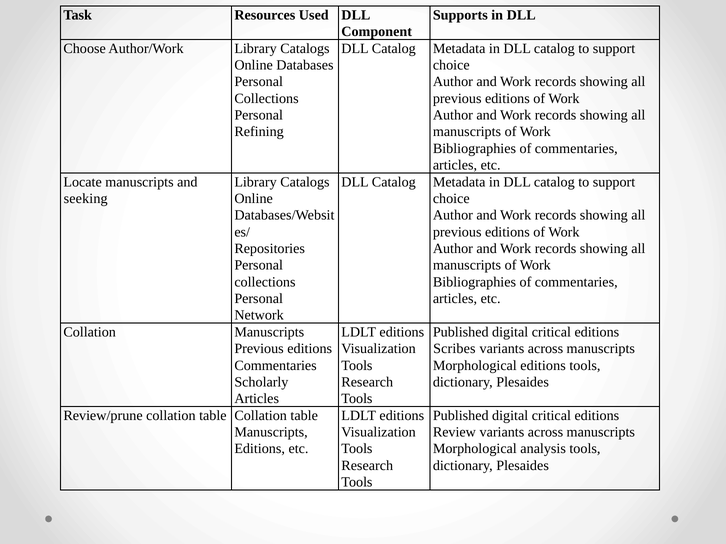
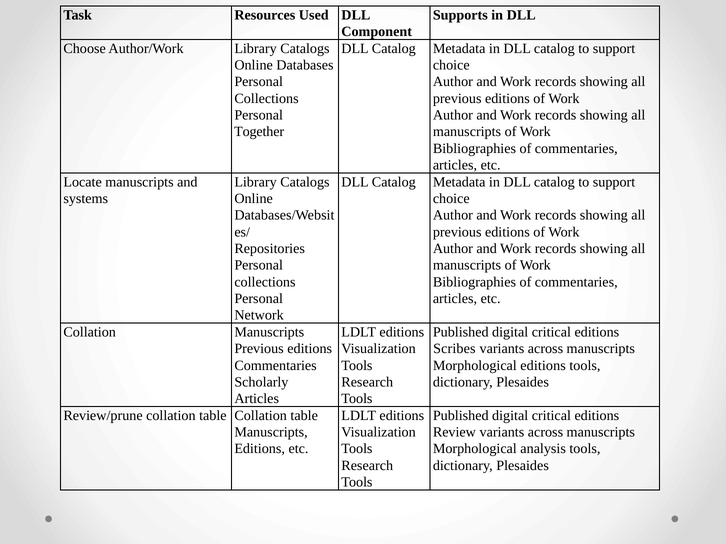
Refining: Refining -> Together
seeking: seeking -> systems
